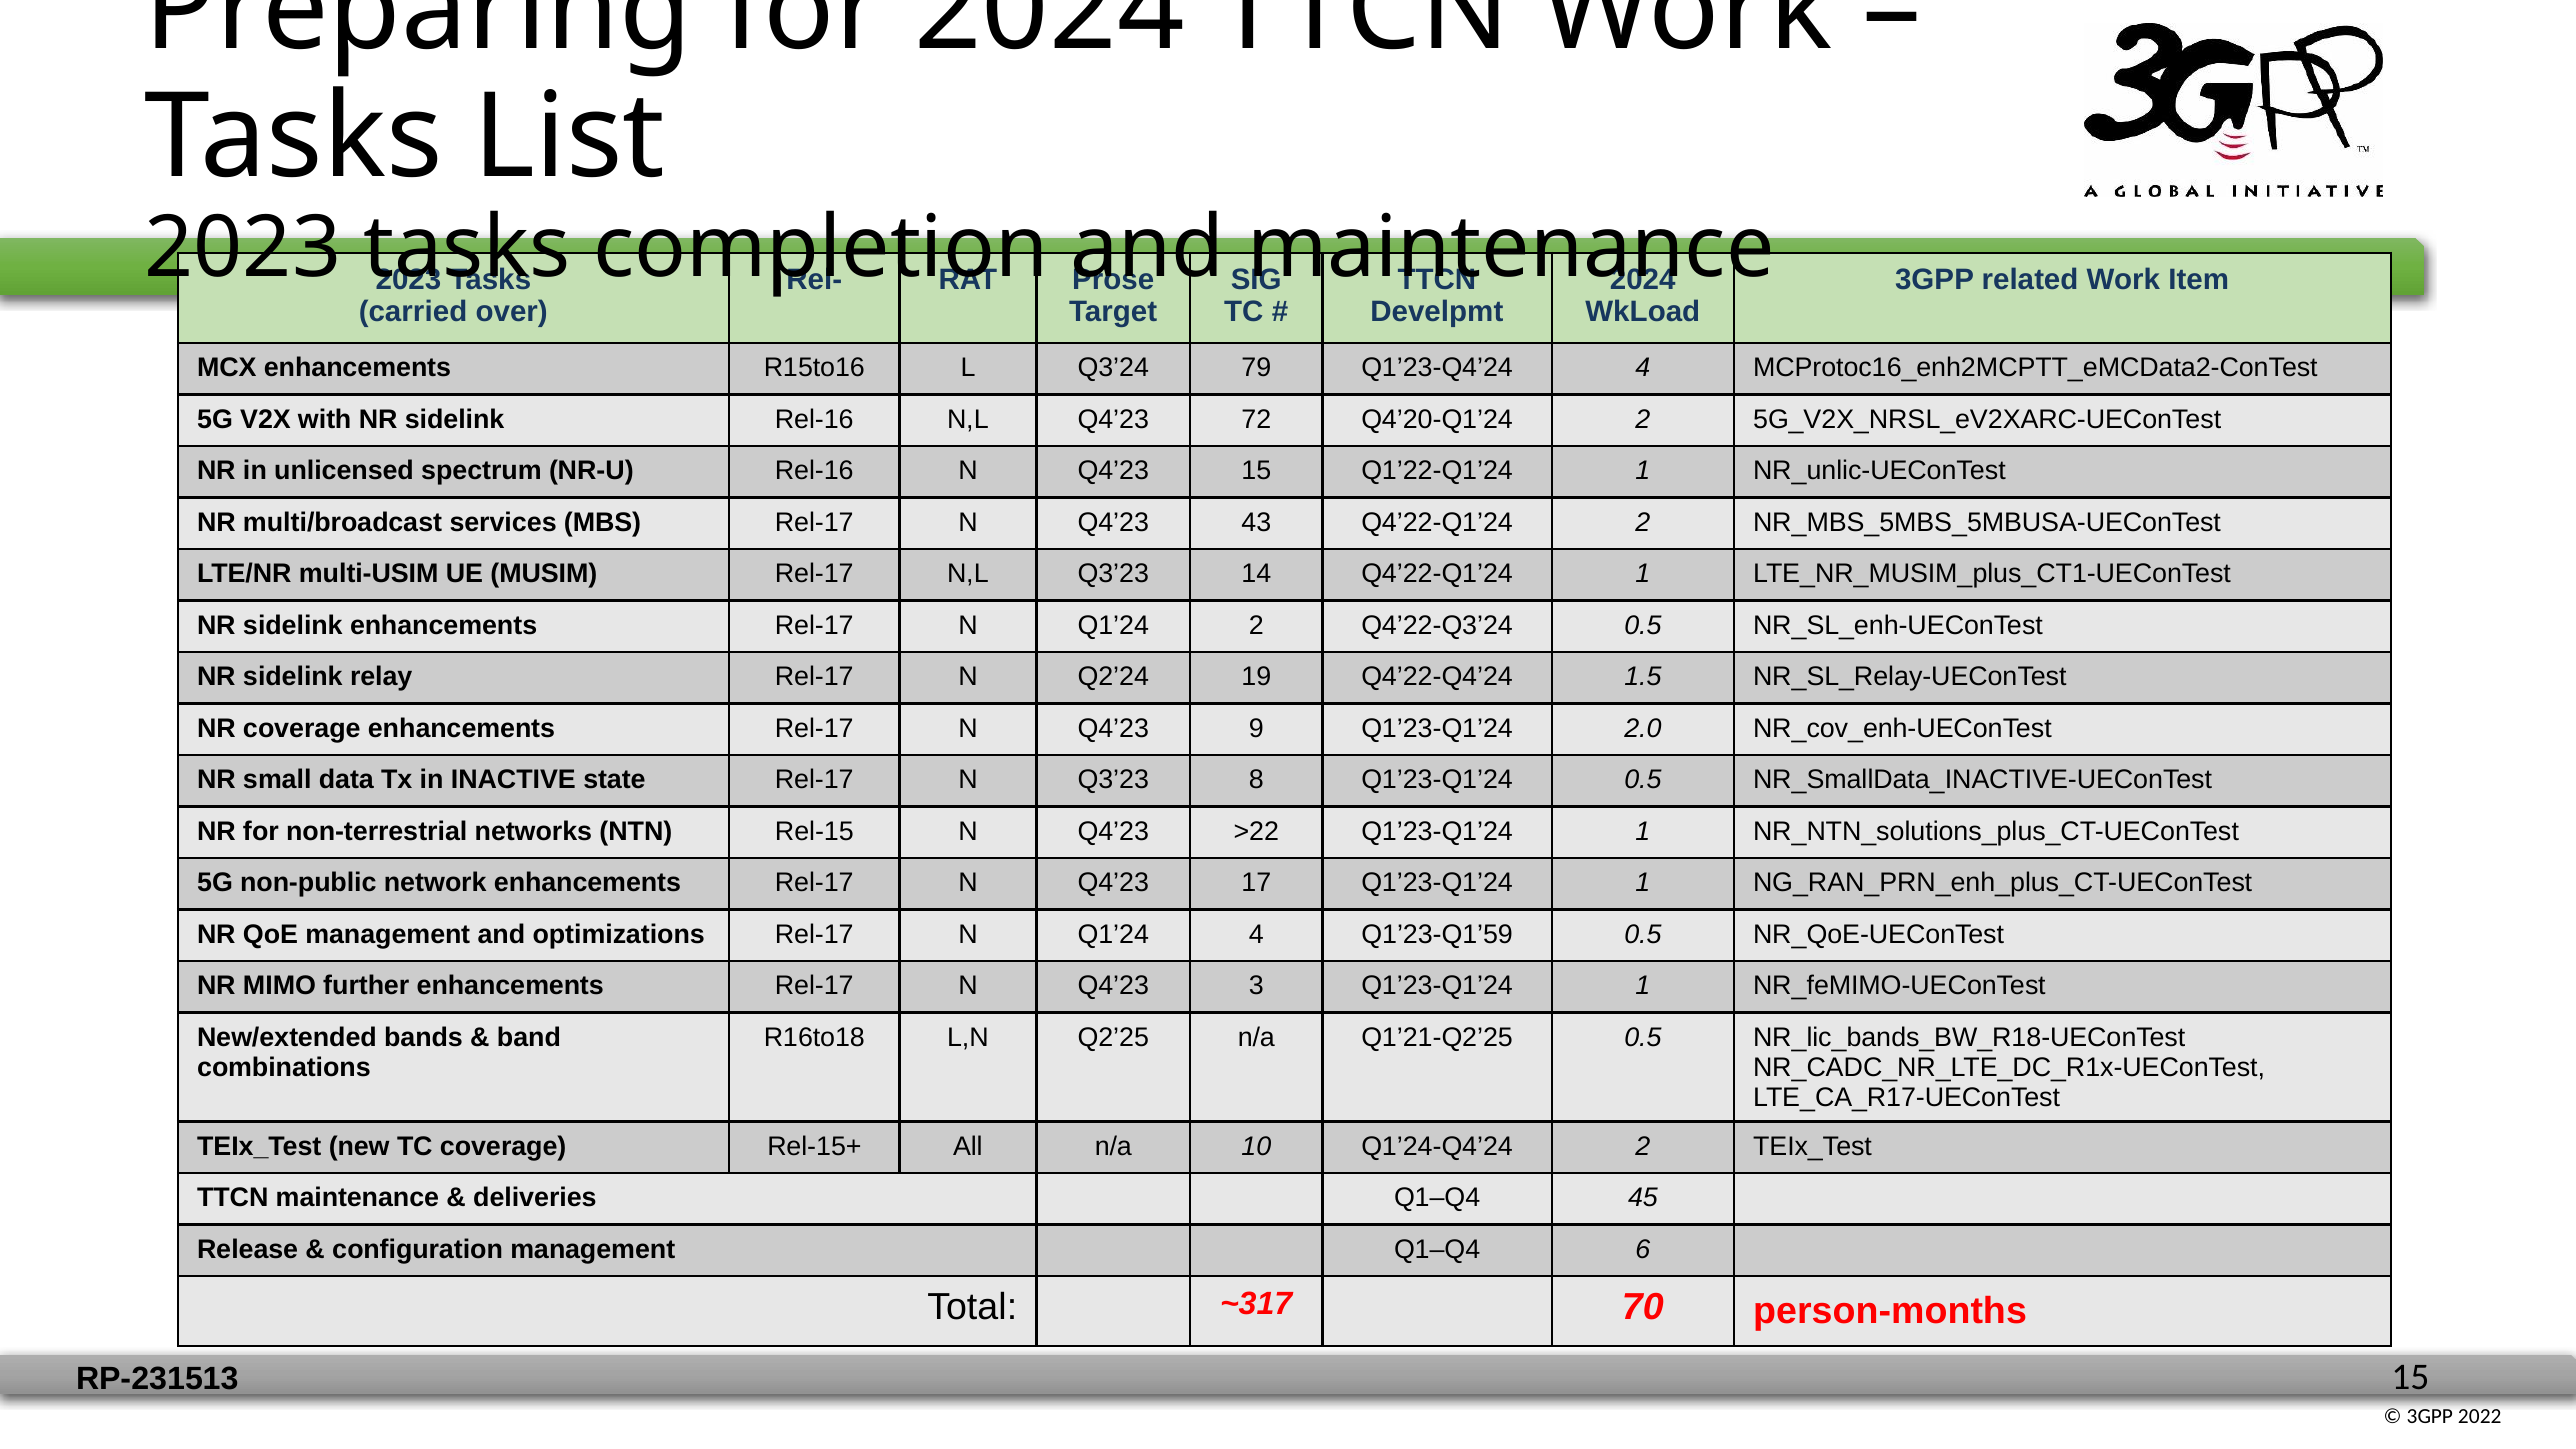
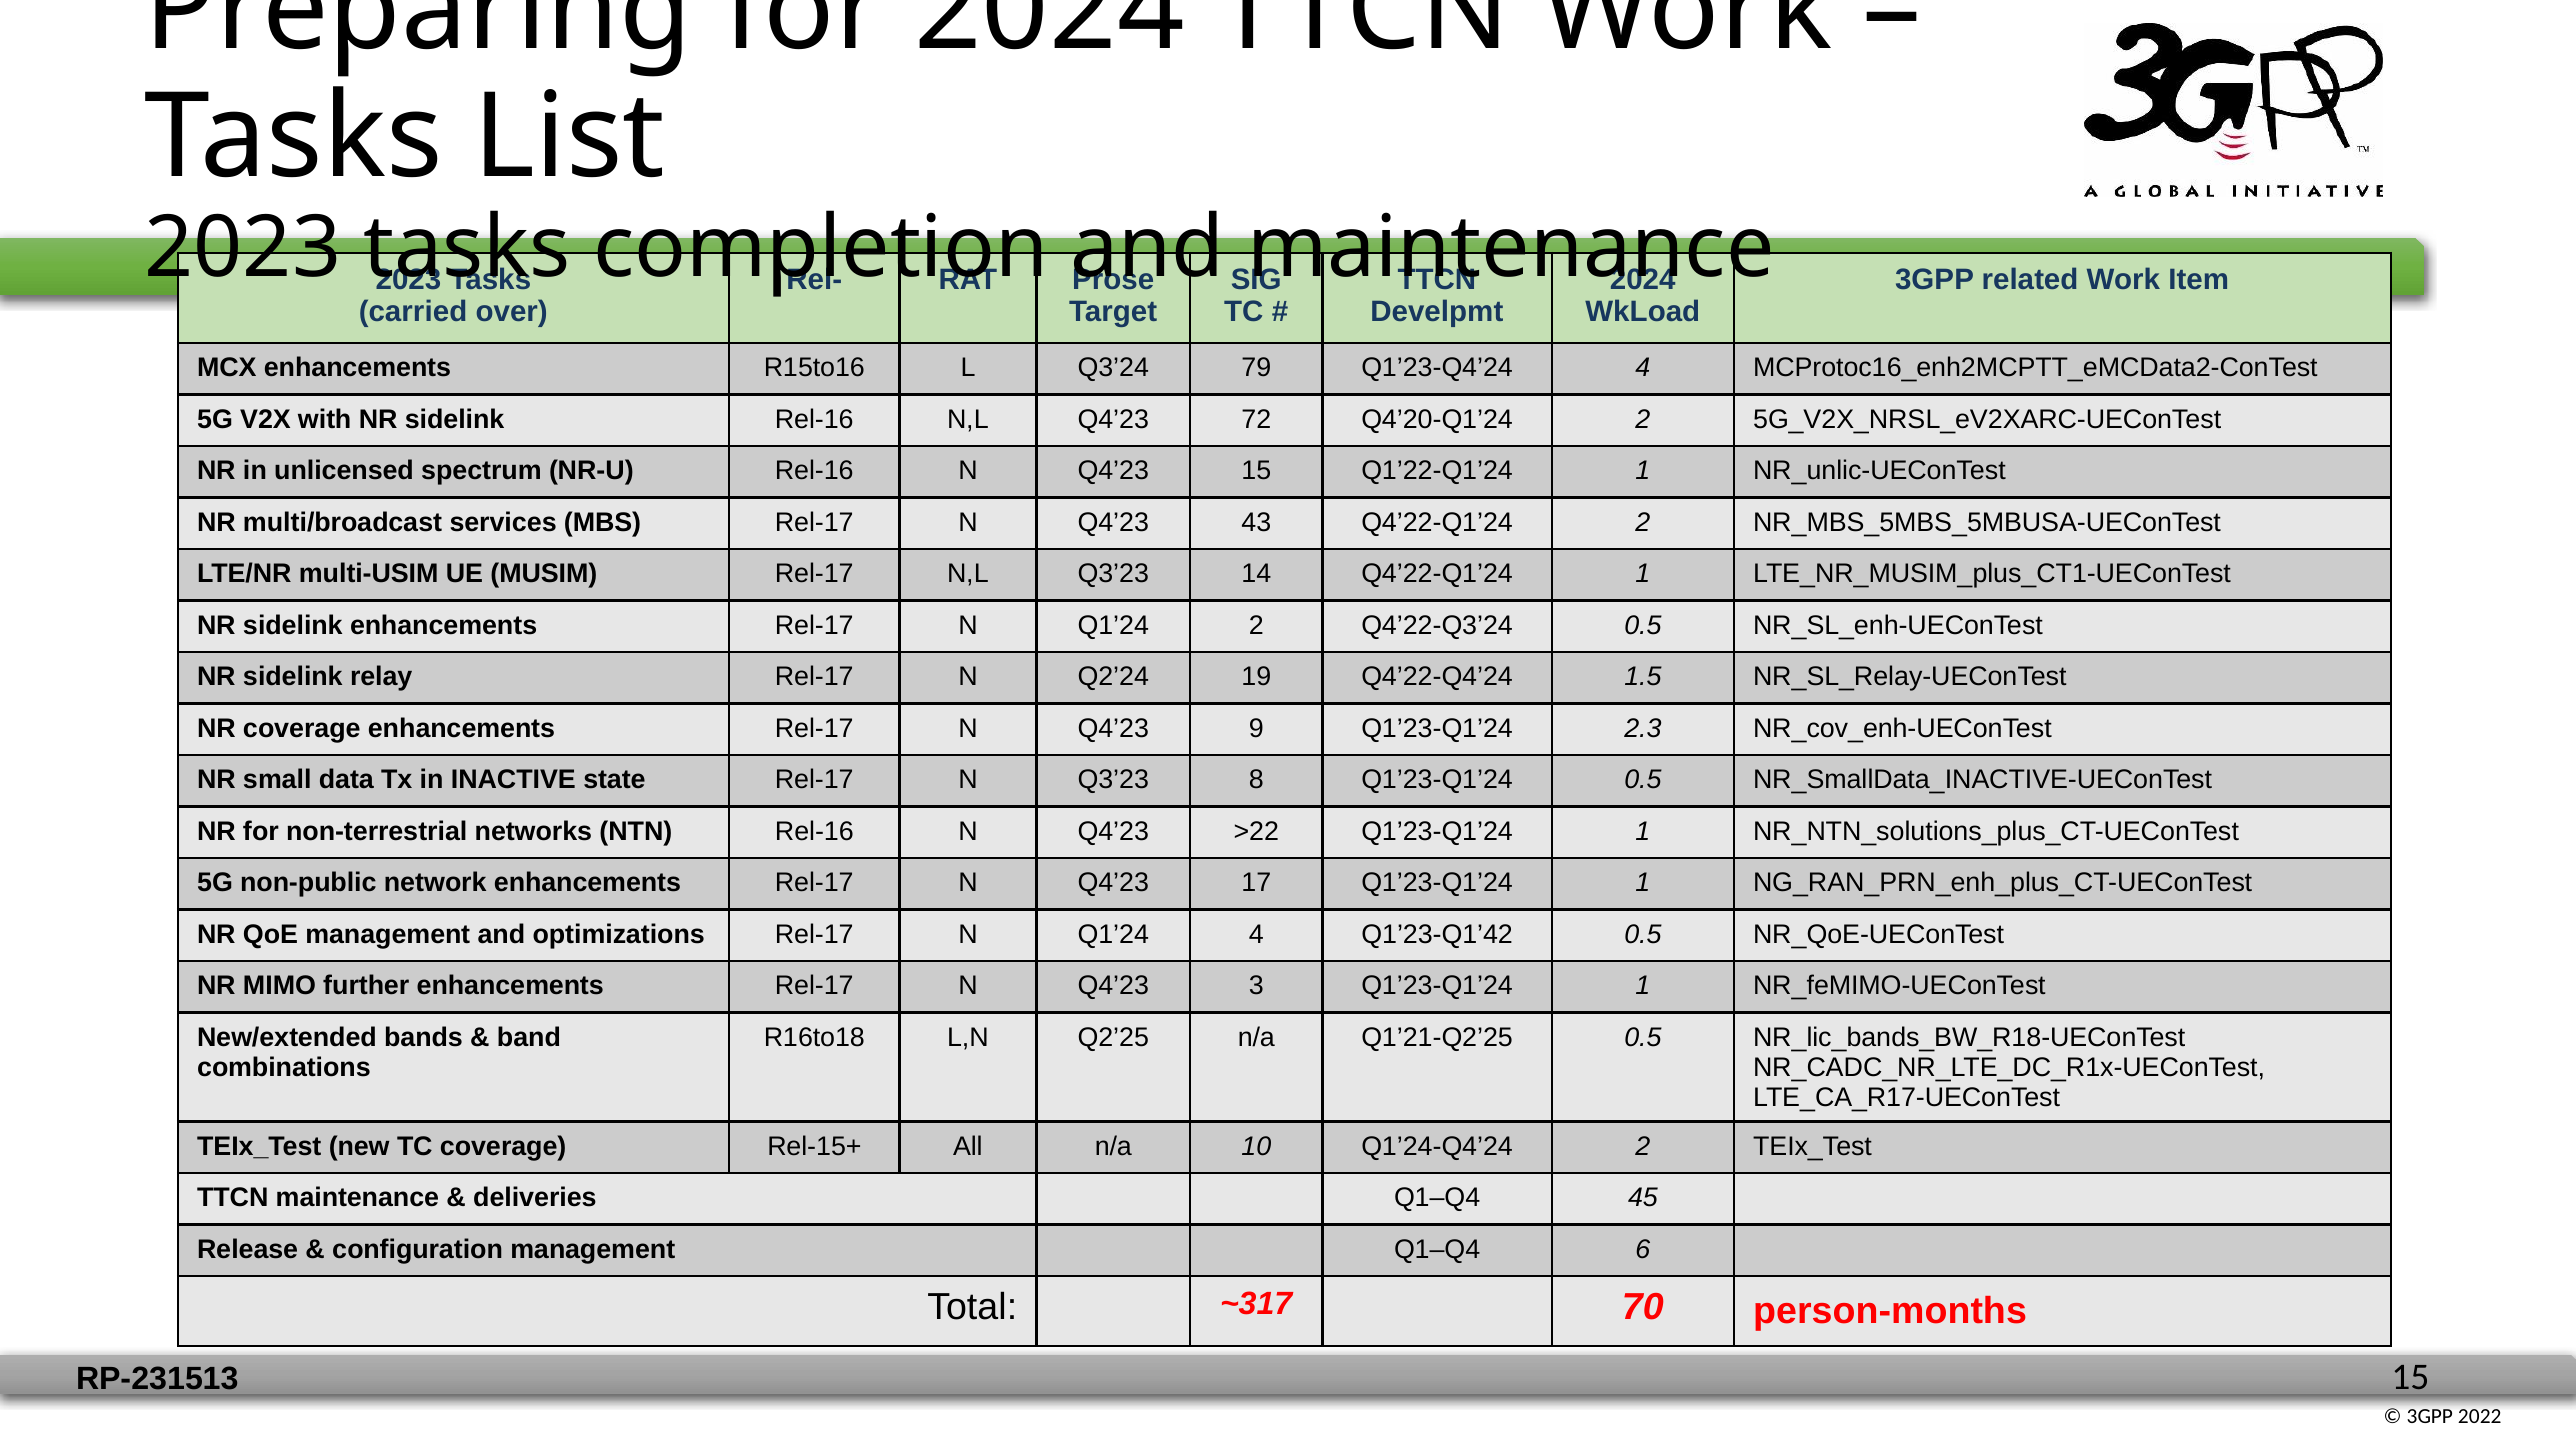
2.0: 2.0 -> 2.3
NTN Rel-15: Rel-15 -> Rel-16
Q1’23-Q1’59: Q1’23-Q1’59 -> Q1’23-Q1’42
